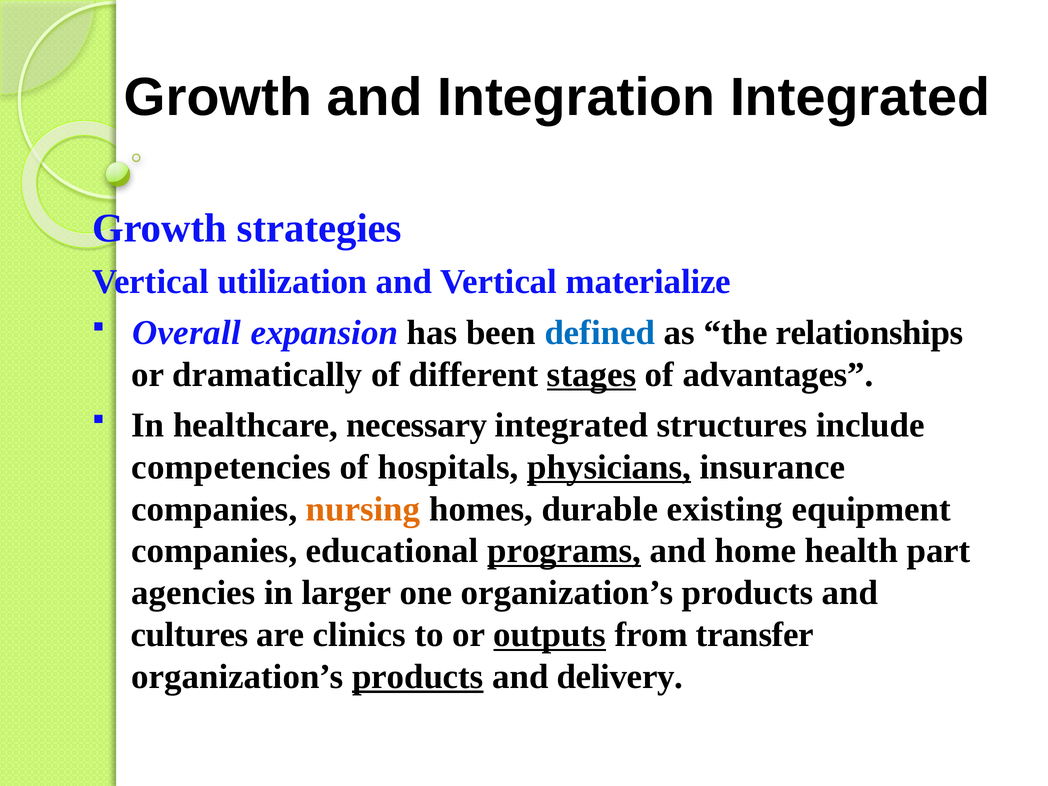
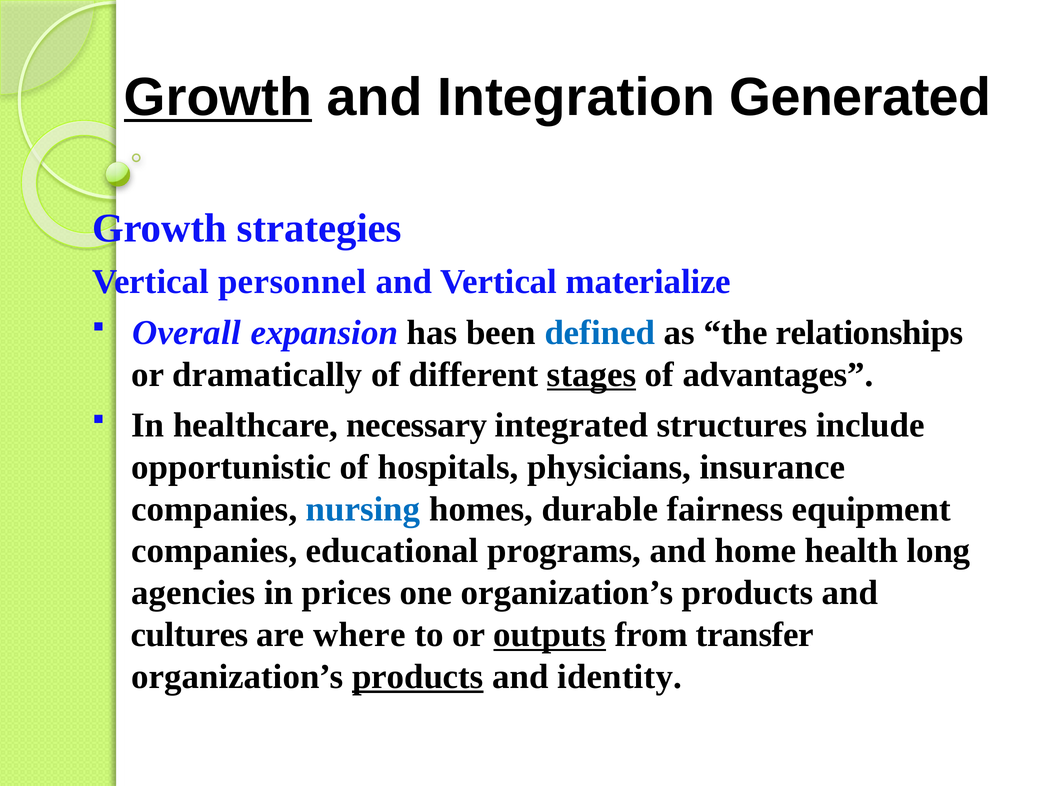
Growth at (218, 97) underline: none -> present
Integration Integrated: Integrated -> Generated
utilization: utilization -> personnel
competencies: competencies -> opportunistic
physicians underline: present -> none
nursing colour: orange -> blue
existing: existing -> fairness
programs underline: present -> none
part: part -> long
larger: larger -> prices
clinics: clinics -> where
delivery: delivery -> identity
